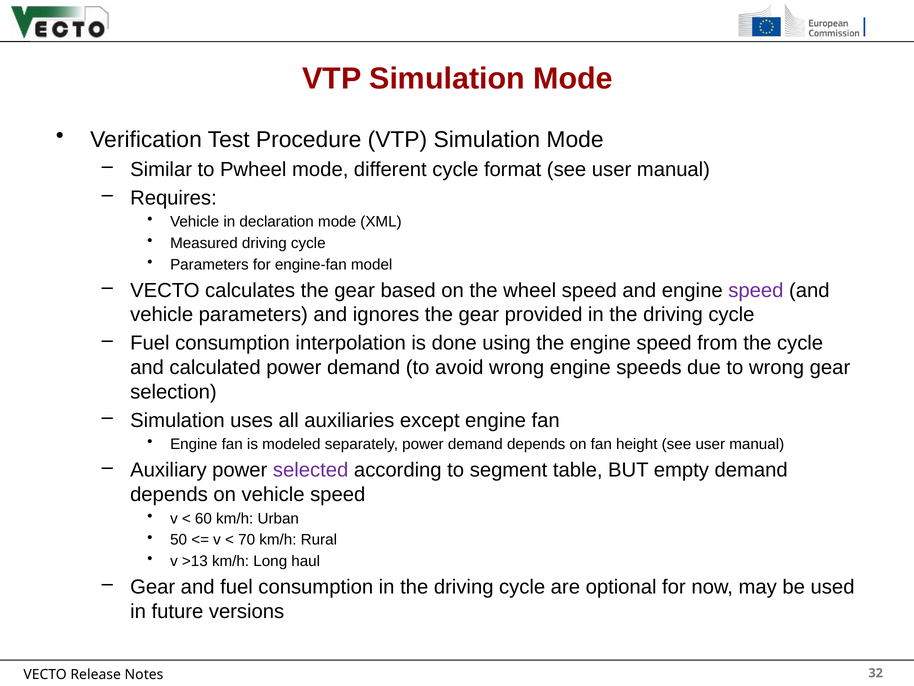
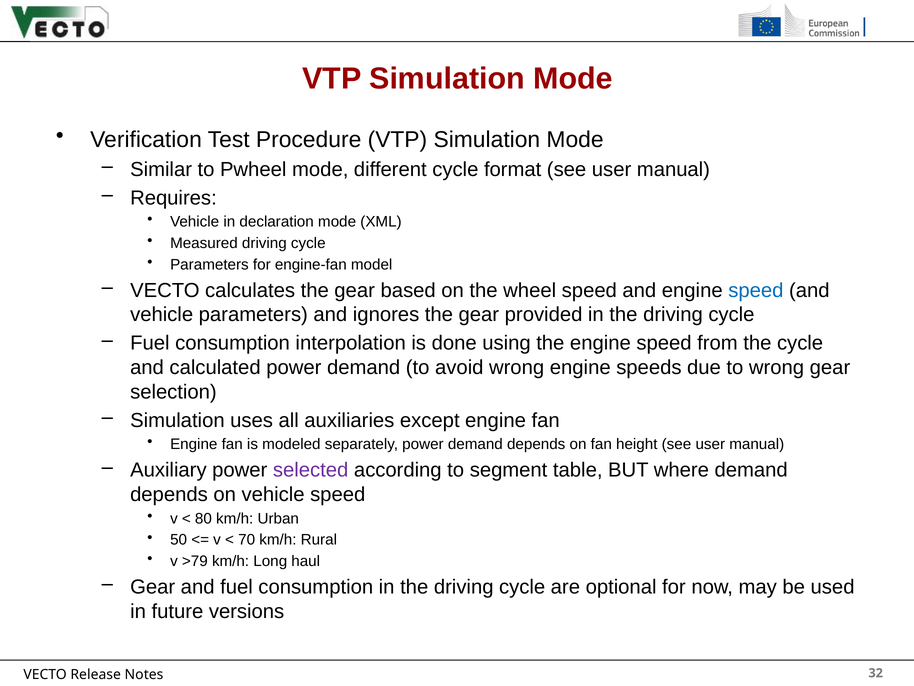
speed at (756, 290) colour: purple -> blue
empty: empty -> where
60: 60 -> 80
>13: >13 -> >79
